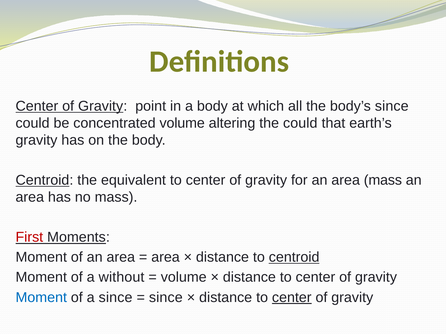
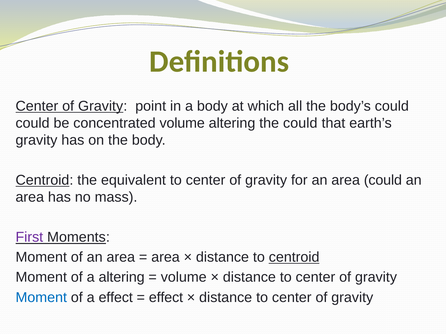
body’s since: since -> could
area mass: mass -> could
First colour: red -> purple
a without: without -> altering
a since: since -> effect
since at (166, 298): since -> effect
center at (292, 298) underline: present -> none
